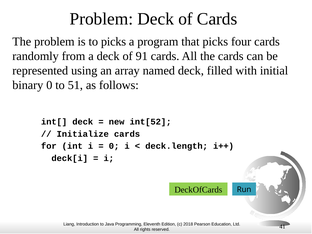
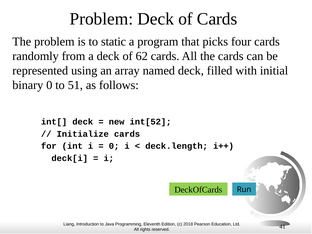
to picks: picks -> static
91: 91 -> 62
